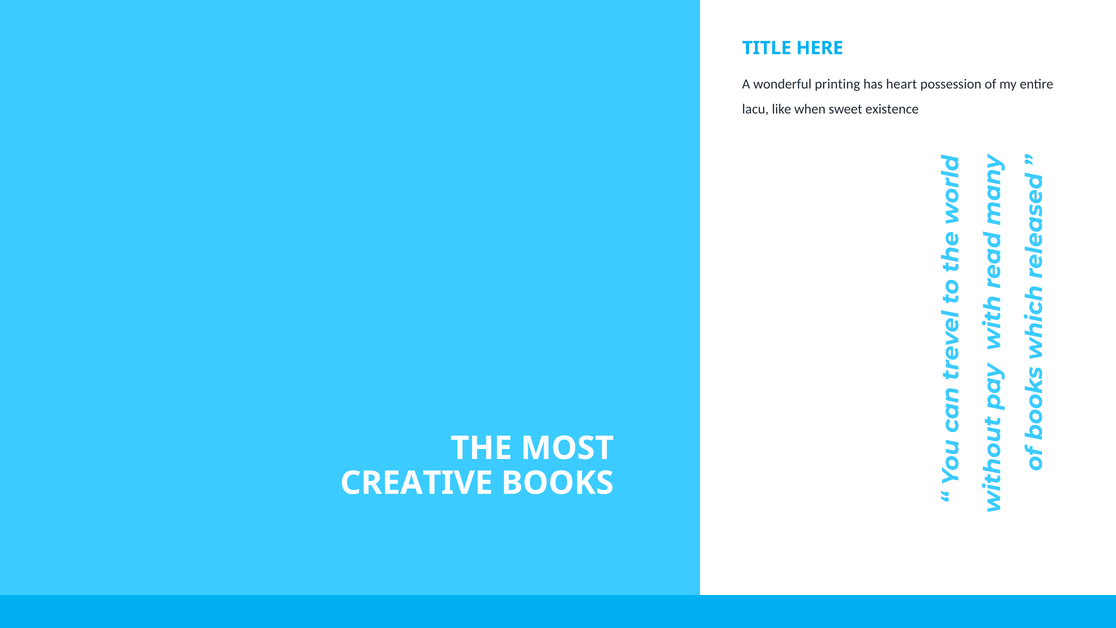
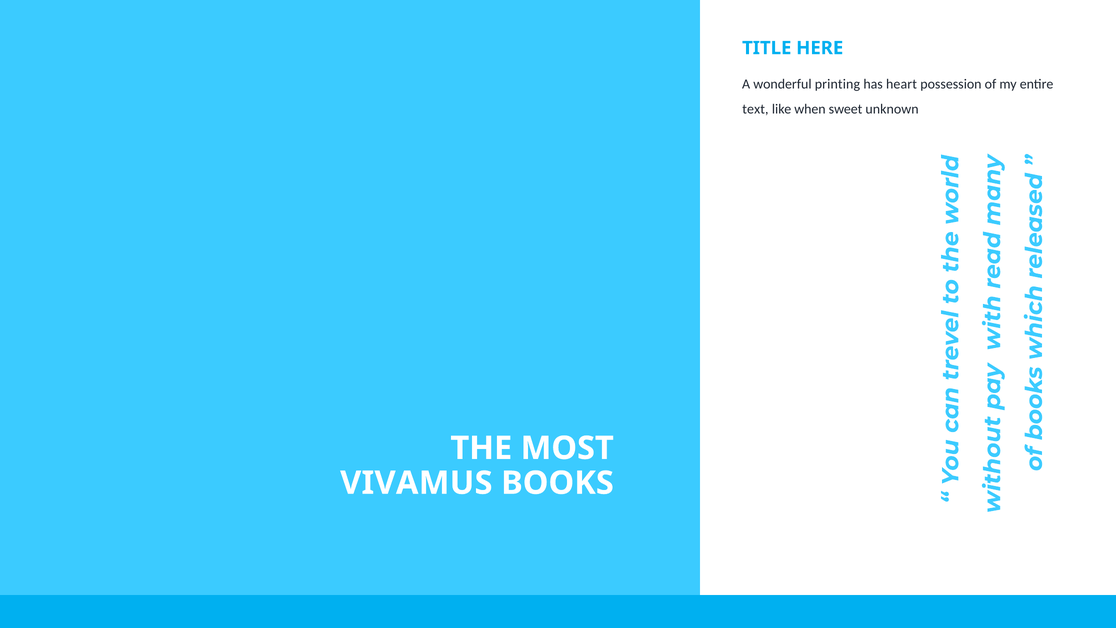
lacu: lacu -> text
existence: existence -> unknown
CREATIVE: CREATIVE -> VIVAMUS
